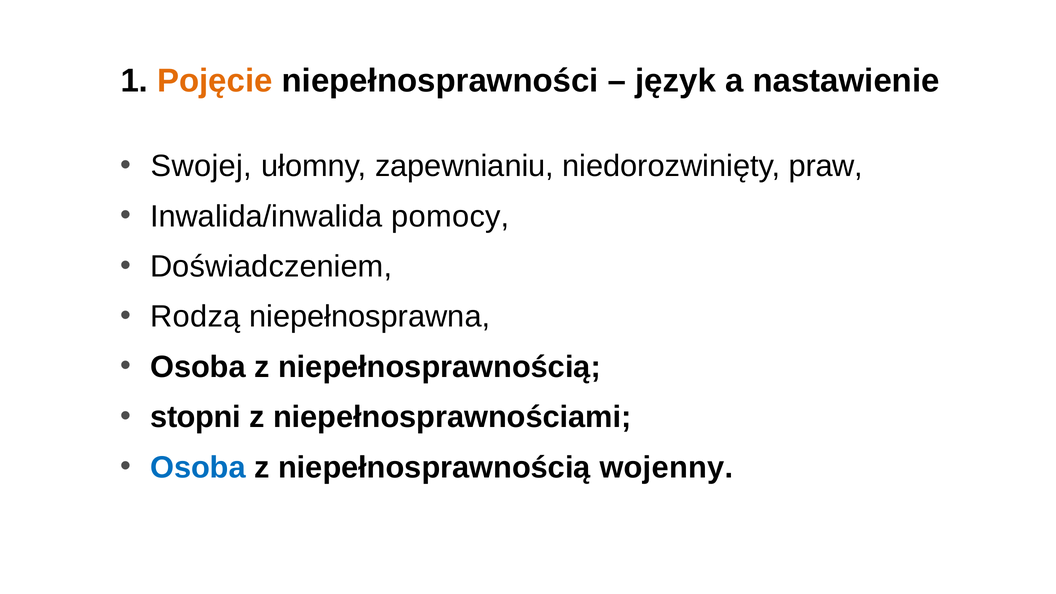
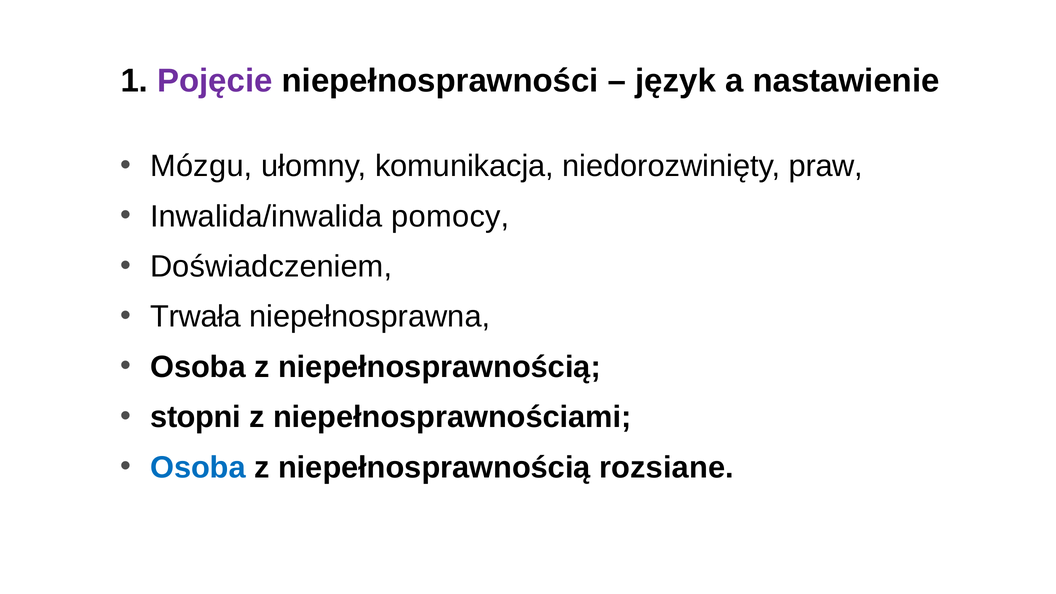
Pojęcie colour: orange -> purple
Swojej: Swojej -> Mózgu
zapewnianiu: zapewnianiu -> komunikacja
Rodzą: Rodzą -> Trwała
wojenny: wojenny -> rozsiane
